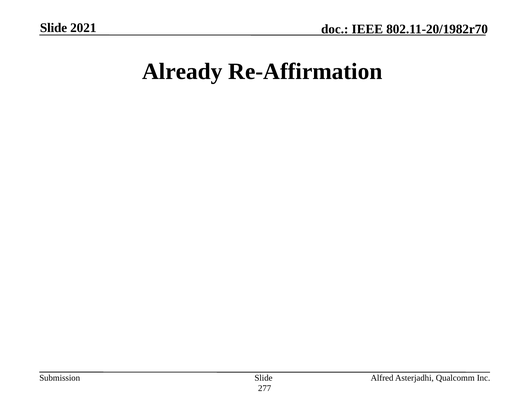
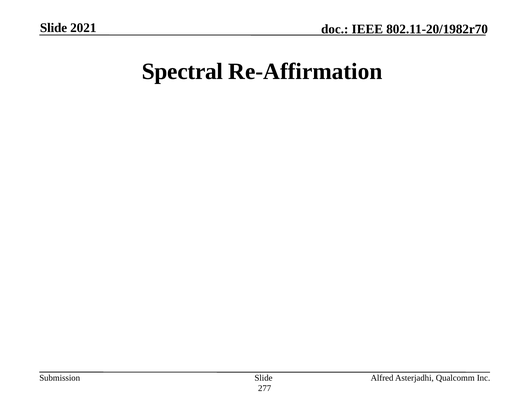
Already: Already -> Spectral
